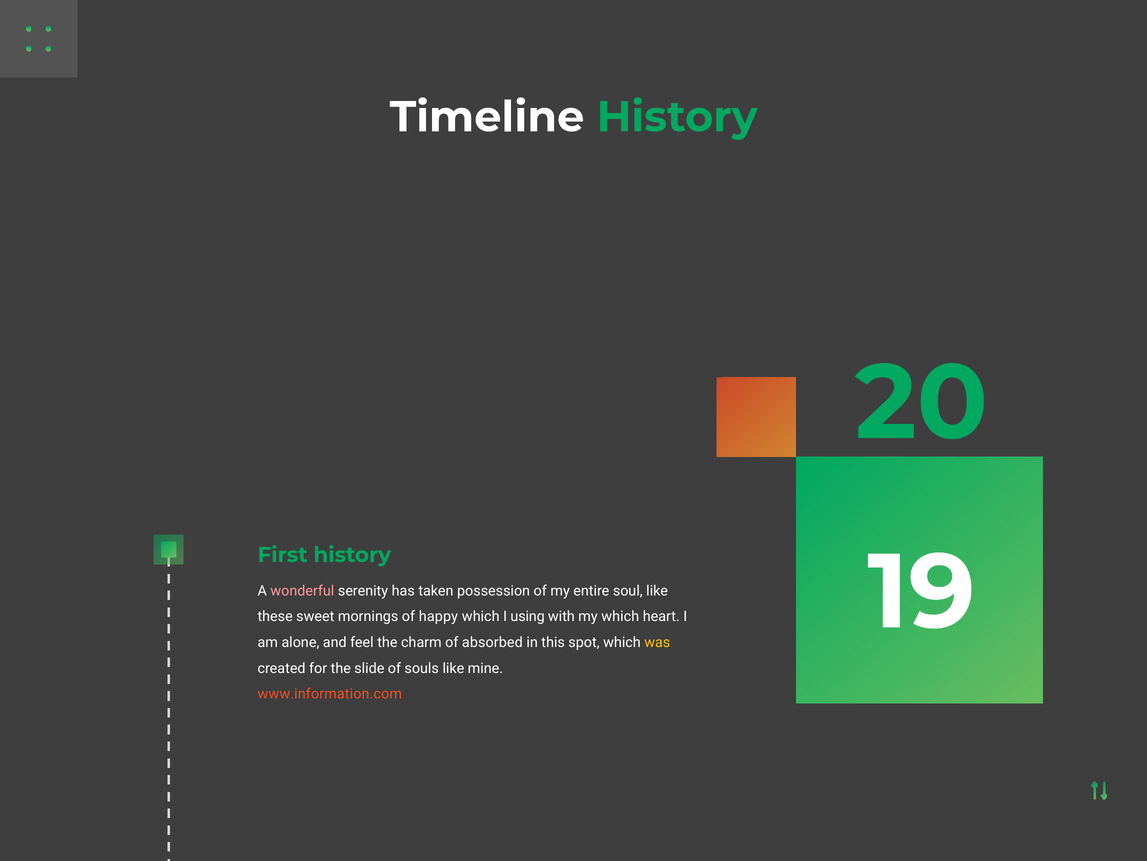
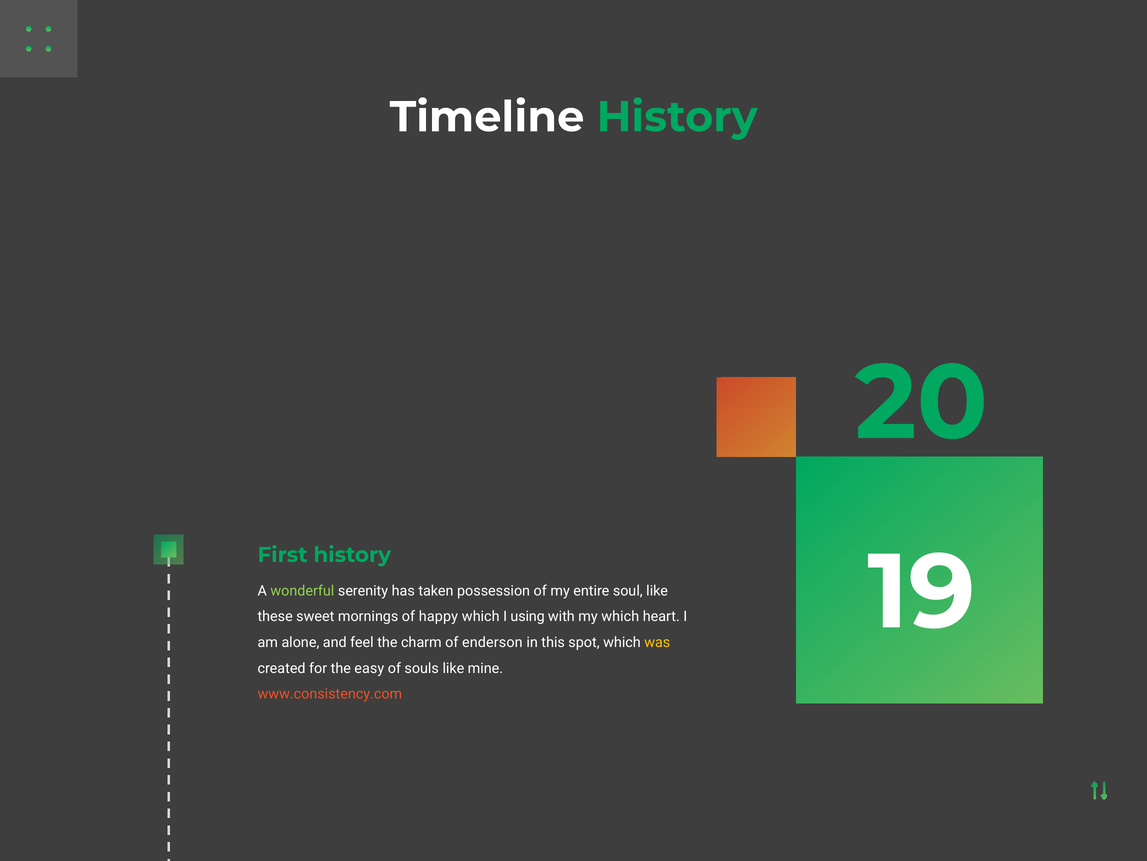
wonderful colour: pink -> light green
absorbed: absorbed -> enderson
slide: slide -> easy
www.information.com: www.information.com -> www.consistency.com
